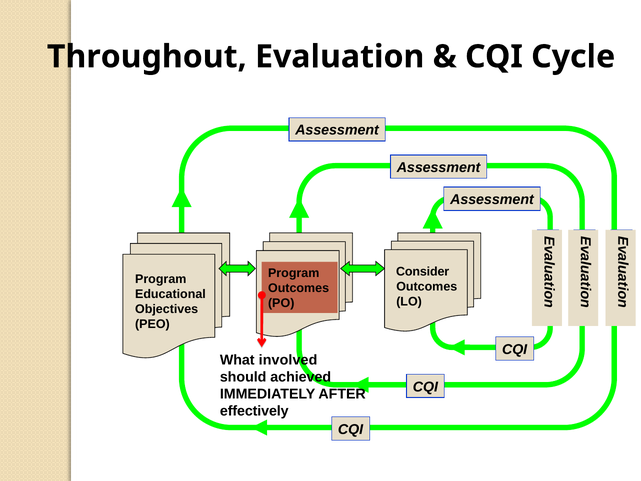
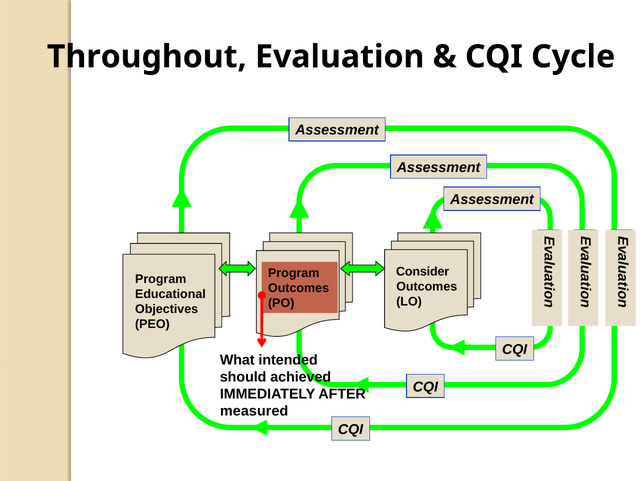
involved: involved -> intended
effectively: effectively -> measured
